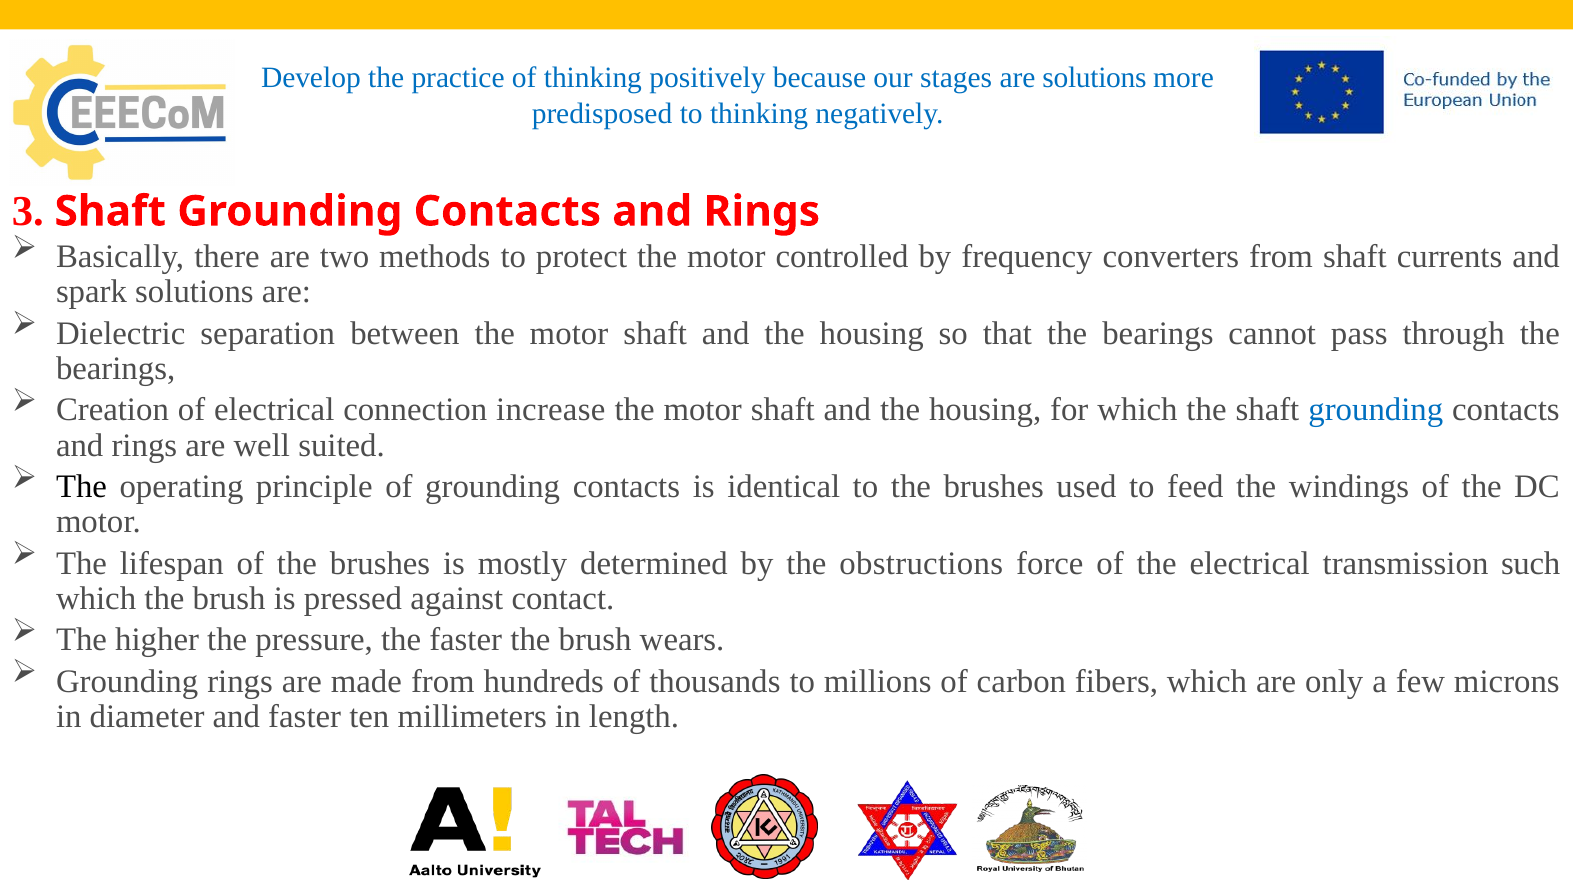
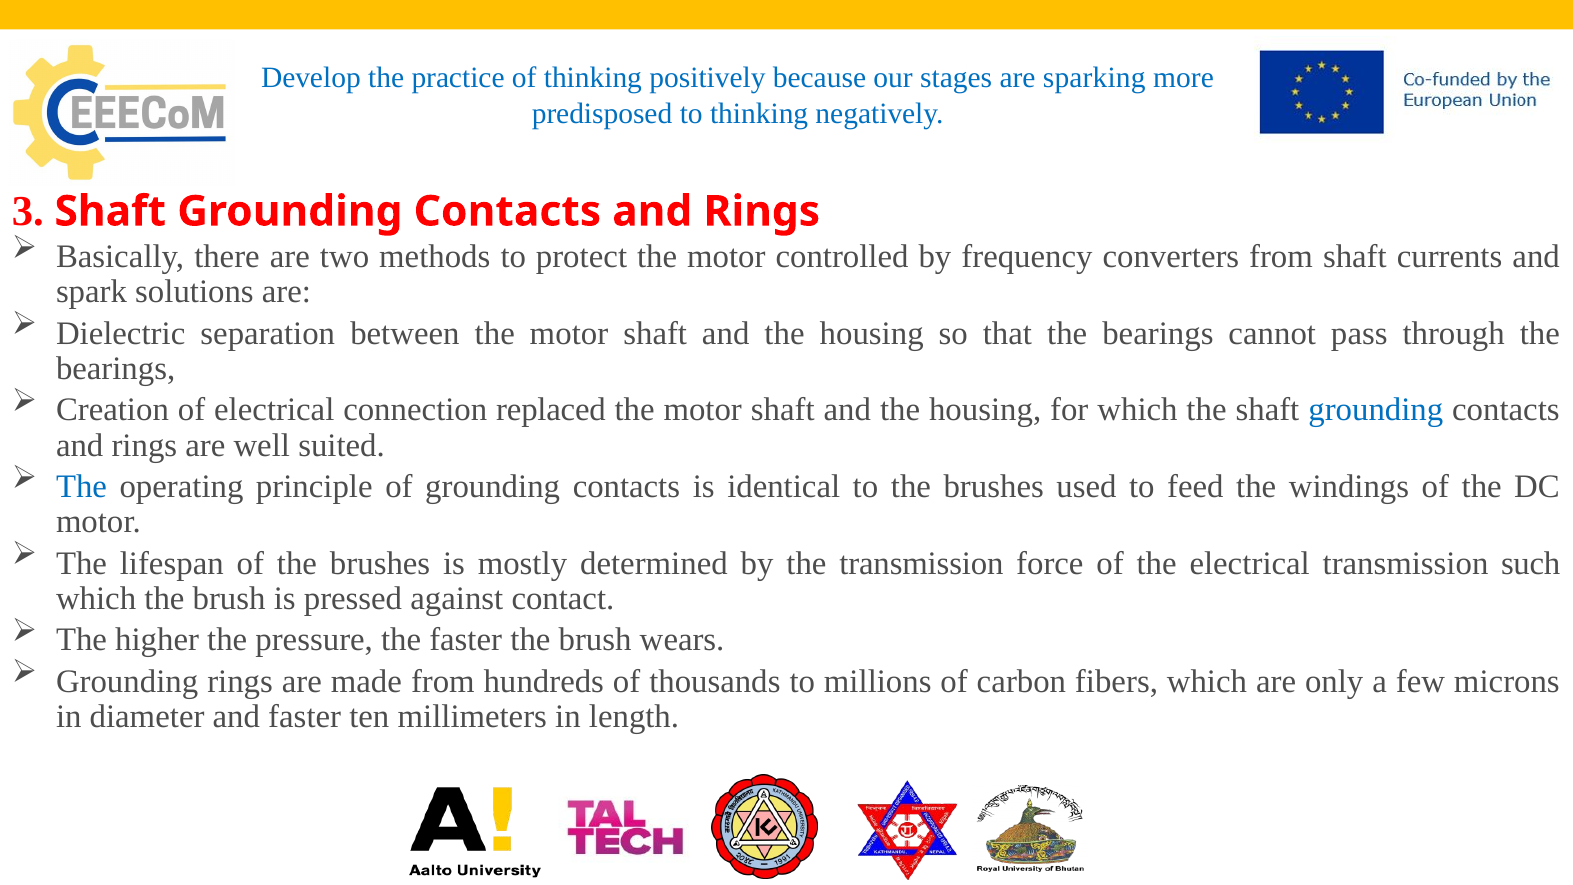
are solutions: solutions -> sparking
increase: increase -> replaced
The at (82, 487) colour: black -> blue
the obstructions: obstructions -> transmission
